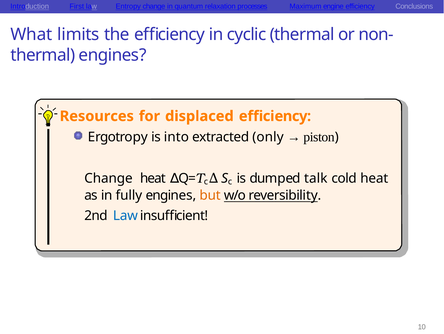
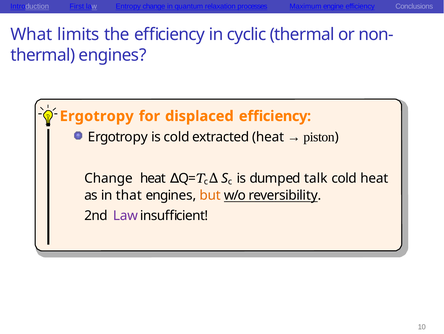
Resources at (97, 116): Resources -> Ergotropy
is into: into -> cold
extracted only: only -> heat
fully: fully -> that
Law at (125, 215) colour: blue -> purple
